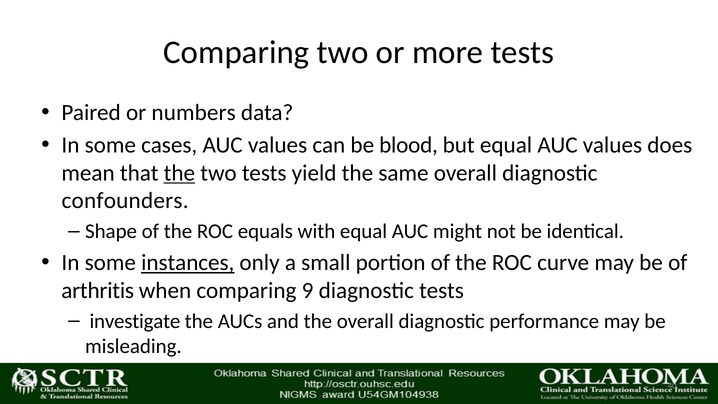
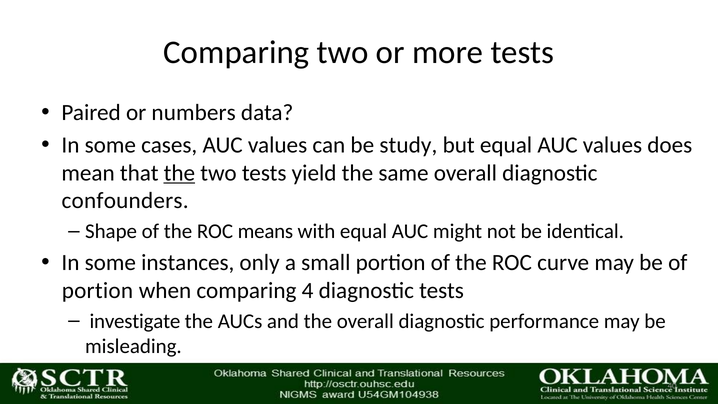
blood: blood -> study
equals: equals -> means
instances underline: present -> none
arthritis at (98, 291): arthritis -> portion
9: 9 -> 4
